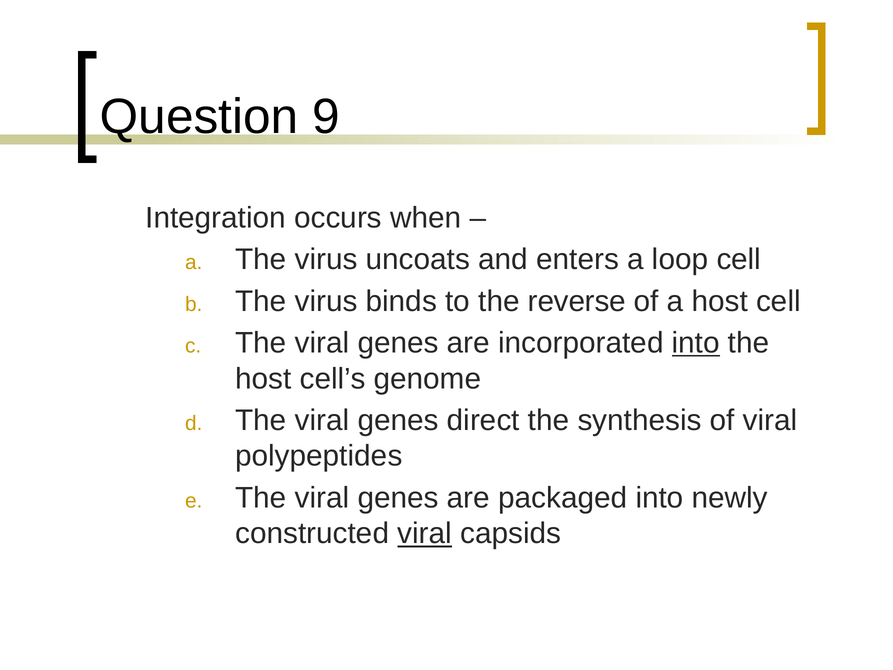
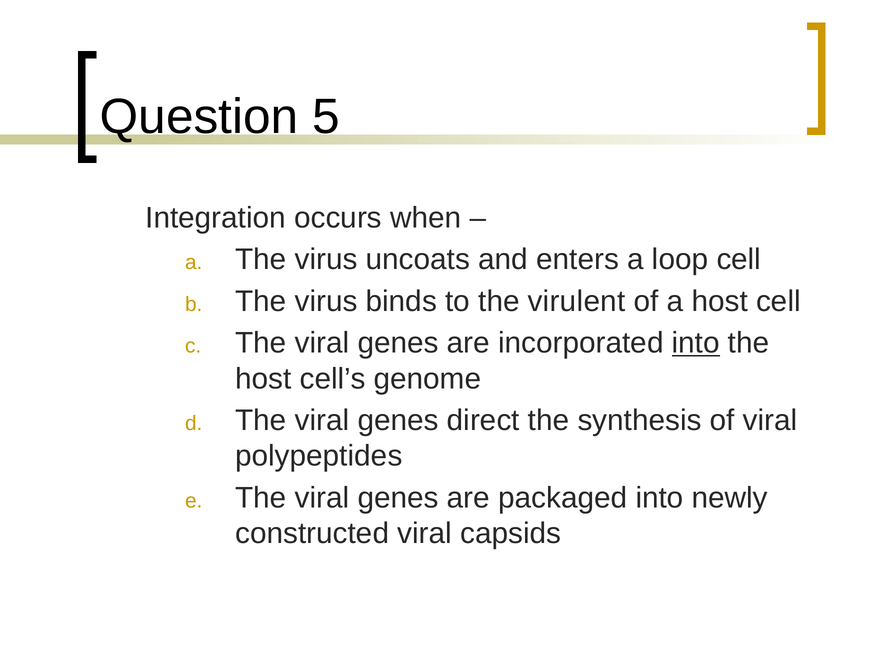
9: 9 -> 5
reverse: reverse -> virulent
viral at (425, 533) underline: present -> none
